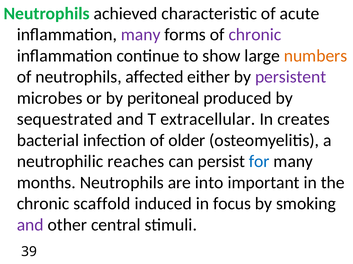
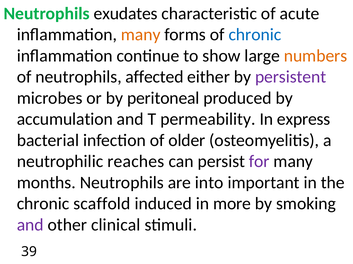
achieved: achieved -> exudates
many at (141, 35) colour: purple -> orange
chronic at (255, 35) colour: purple -> blue
sequestrated: sequestrated -> accumulation
extracellular: extracellular -> permeability
creates: creates -> express
for colour: blue -> purple
focus: focus -> more
central: central -> clinical
